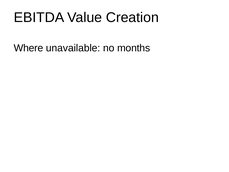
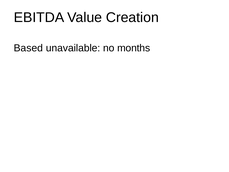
Where: Where -> Based
